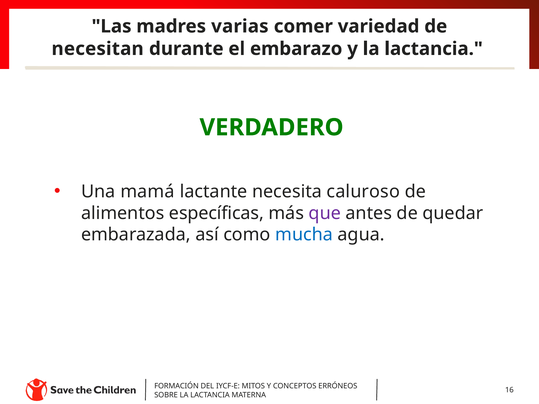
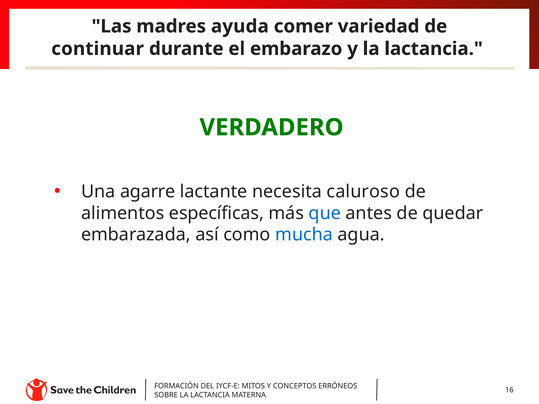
varias: varias -> ayuda
necesitan: necesitan -> continuar
mamá: mamá -> agarre
que colour: purple -> blue
